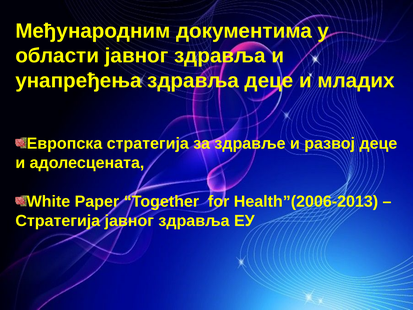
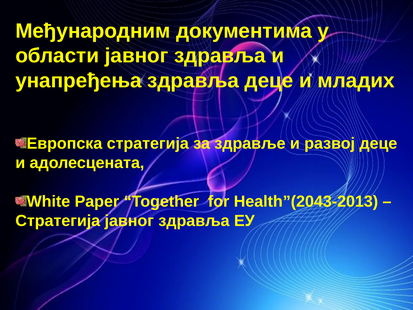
Health”(2006-2013: Health”(2006-2013 -> Health”(2043-2013
